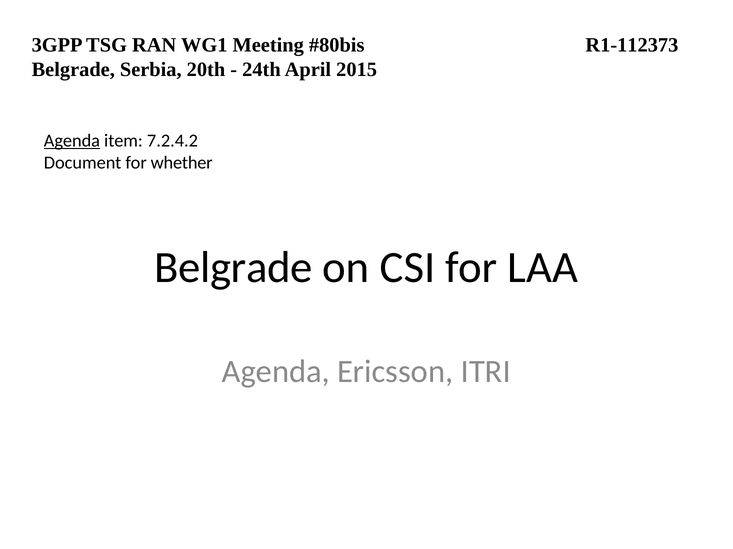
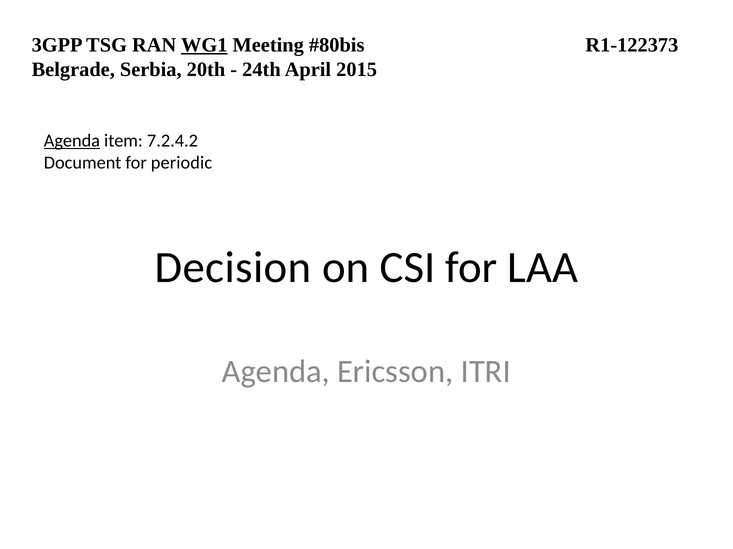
WG1 underline: none -> present
R1-112373: R1-112373 -> R1-122373
whether: whether -> periodic
Belgrade at (233, 268): Belgrade -> Decision
